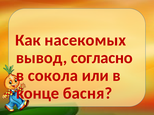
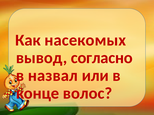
сокола: сокола -> назвал
басня: басня -> волос
